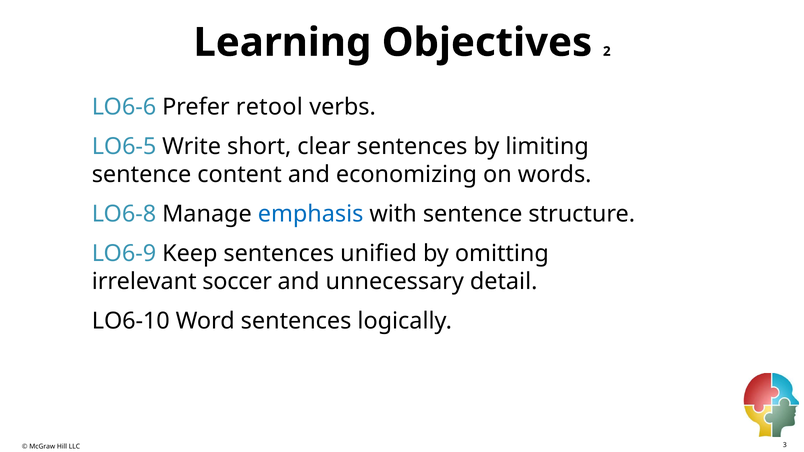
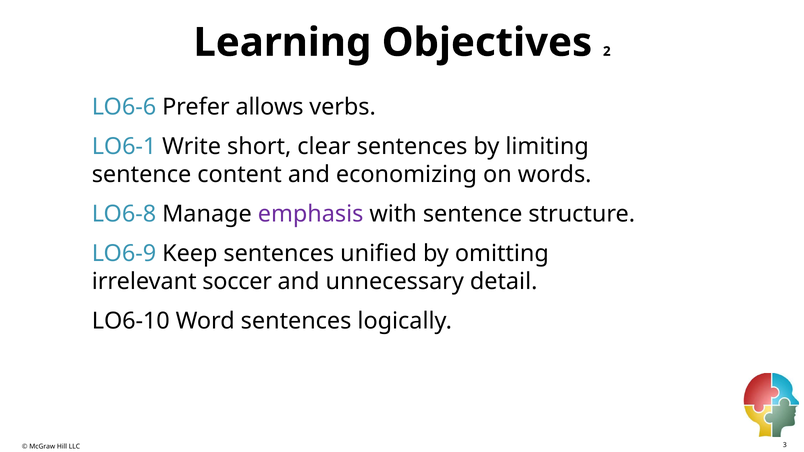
retool: retool -> allows
LO6-5: LO6-5 -> LO6-1
emphasis colour: blue -> purple
